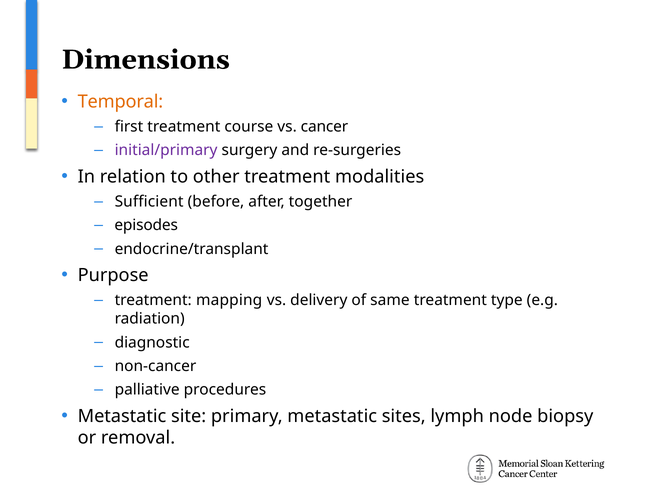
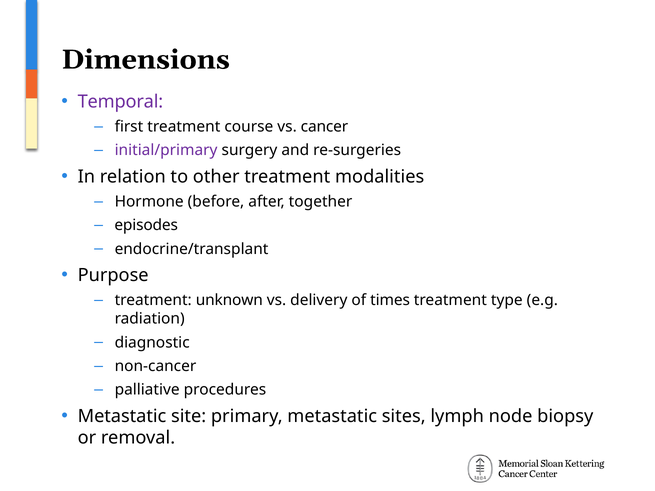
Temporal colour: orange -> purple
Sufficient: Sufficient -> Hormone
mapping: mapping -> unknown
same: same -> times
